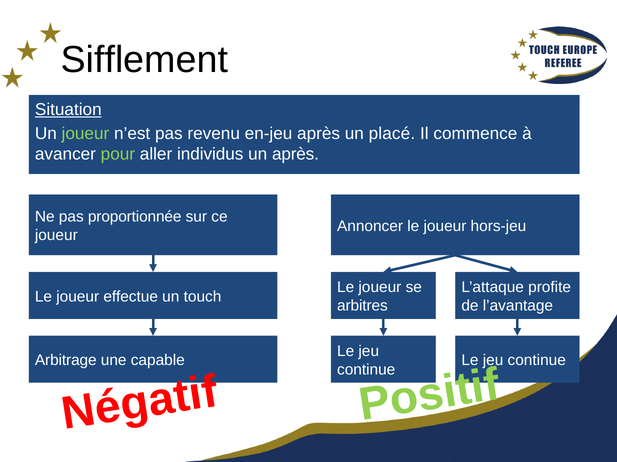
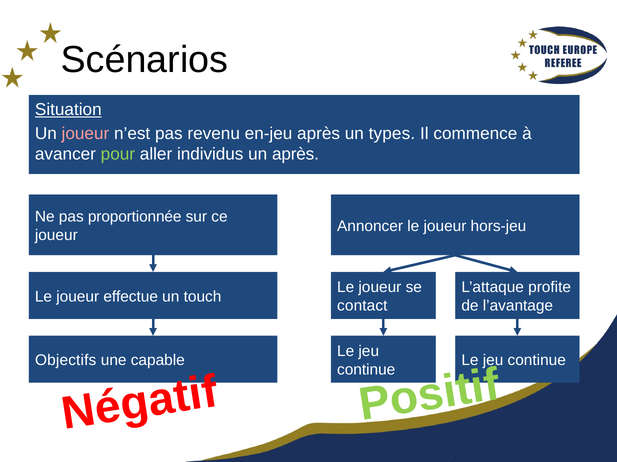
Sifflement: Sifflement -> Scénarios
joueur at (85, 134) colour: light green -> pink
placé: placé -> types
arbitres: arbitres -> contact
Arbitrage: Arbitrage -> Objectifs
